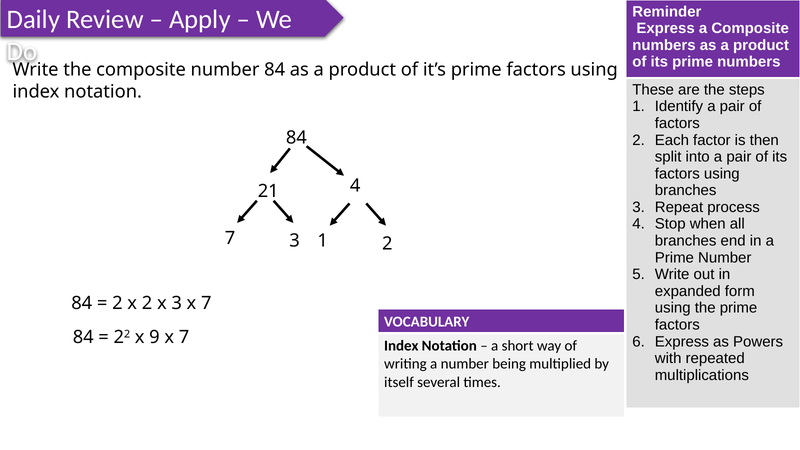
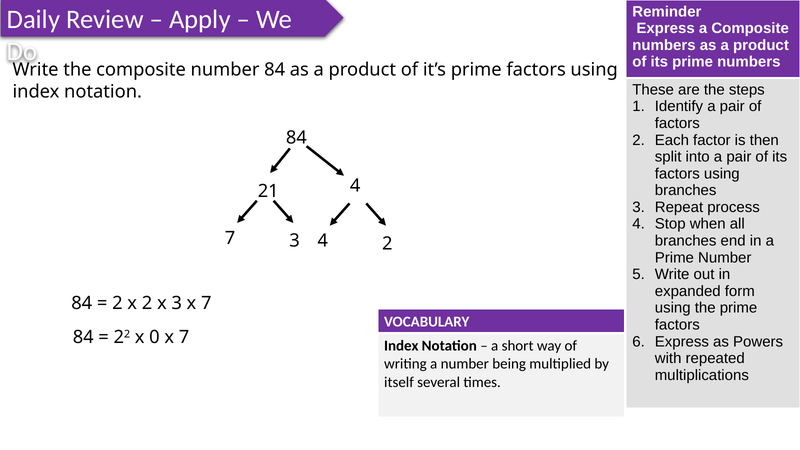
3 1: 1 -> 4
9: 9 -> 0
